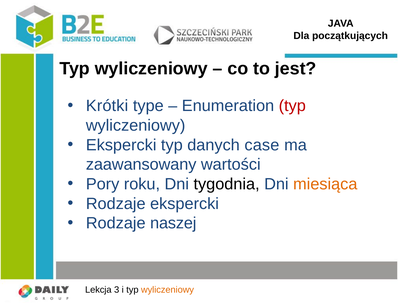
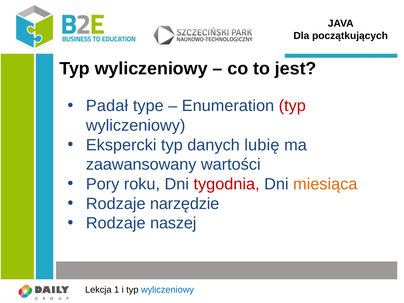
Krótki: Krótki -> Padał
case: case -> lubię
tygodnia colour: black -> red
Rodzaje ekspercki: ekspercki -> narzędzie
3: 3 -> 1
wyliczeniowy at (168, 290) colour: orange -> blue
